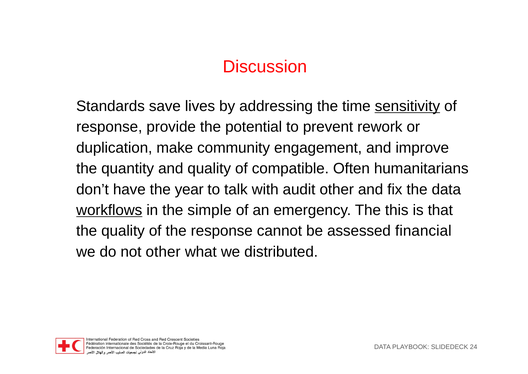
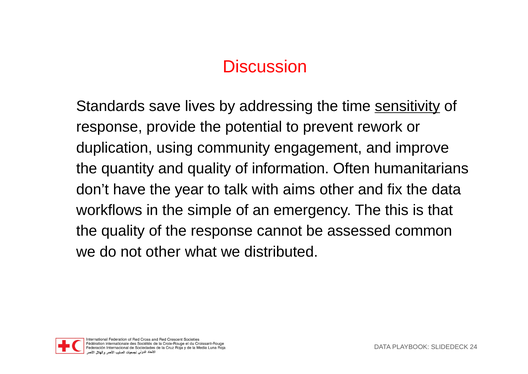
make: make -> using
of compatible: compatible -> information
audit: audit -> aims
workflows underline: present -> none
financial: financial -> common
